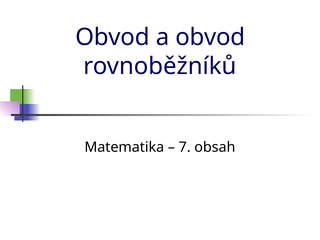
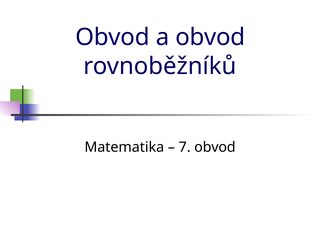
7 obsah: obsah -> obvod
